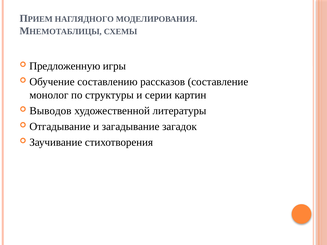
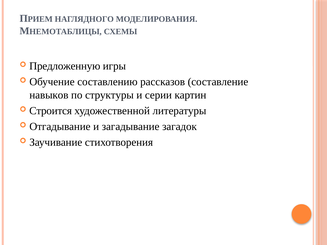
монолог: монолог -> навыков
Выводов: Выводов -> Строится
